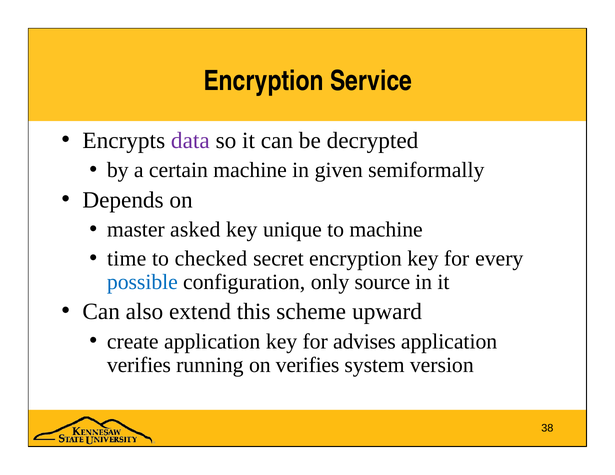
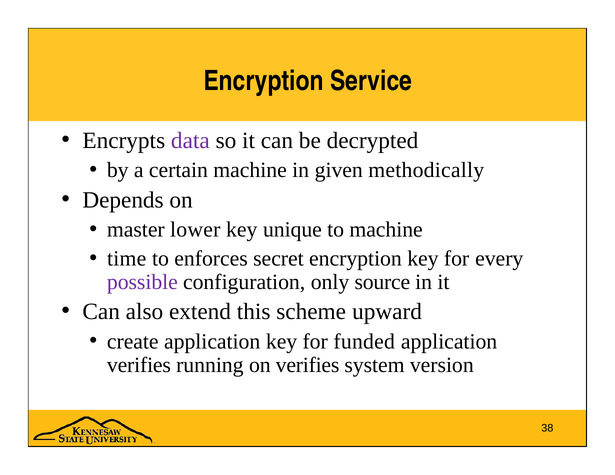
semiformally: semiformally -> methodically
asked: asked -> lower
checked: checked -> enforces
possible colour: blue -> purple
advises: advises -> funded
